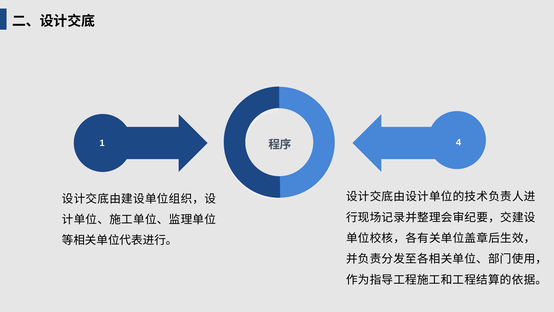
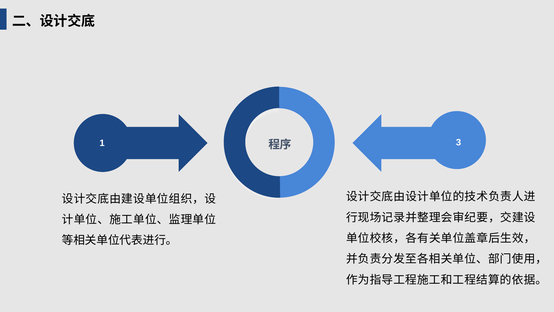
4: 4 -> 3
